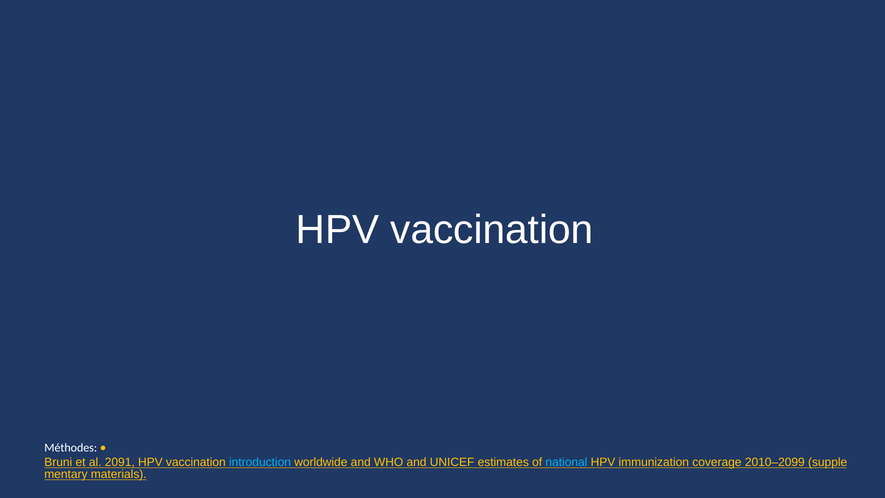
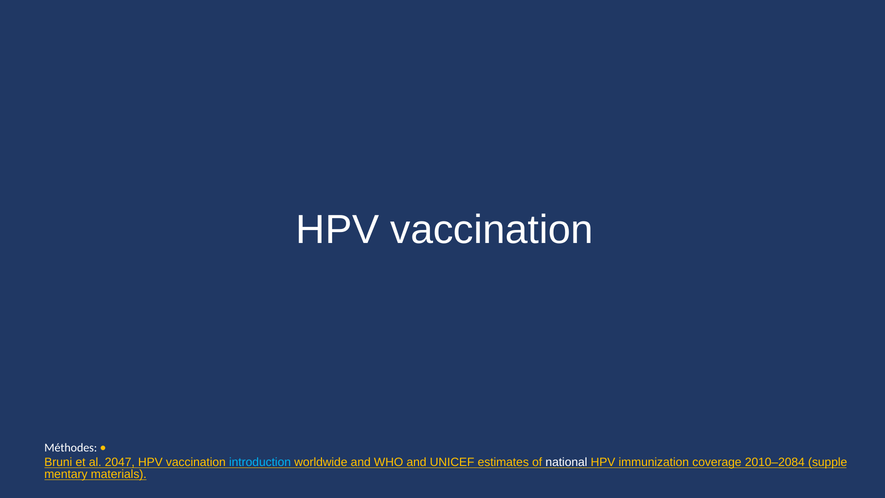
2091: 2091 -> 2047
national colour: light blue -> white
2010–2099: 2010–2099 -> 2010–2084
